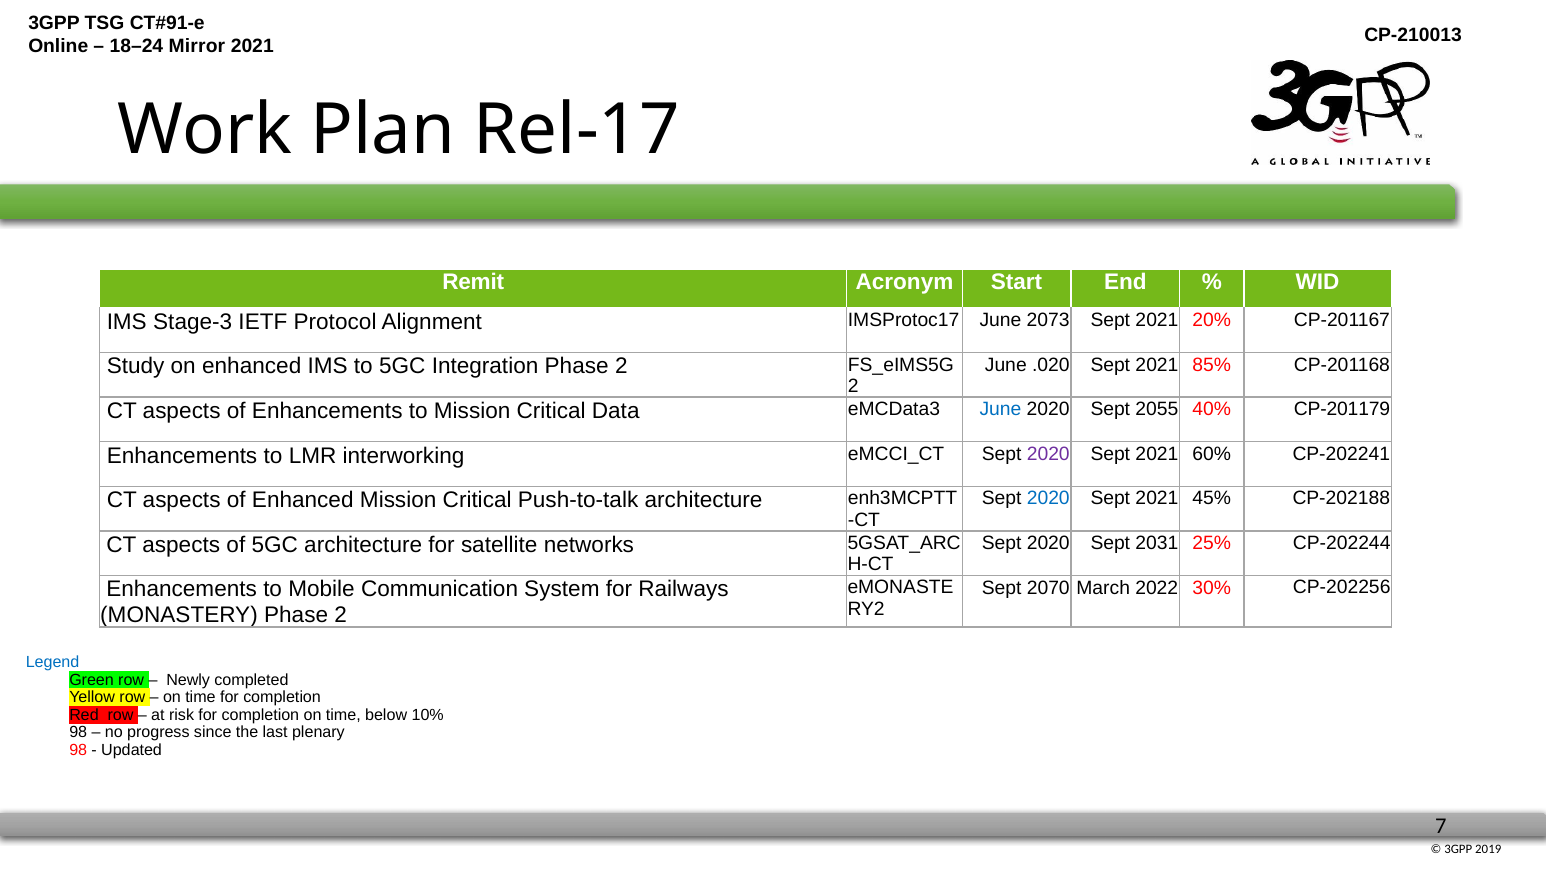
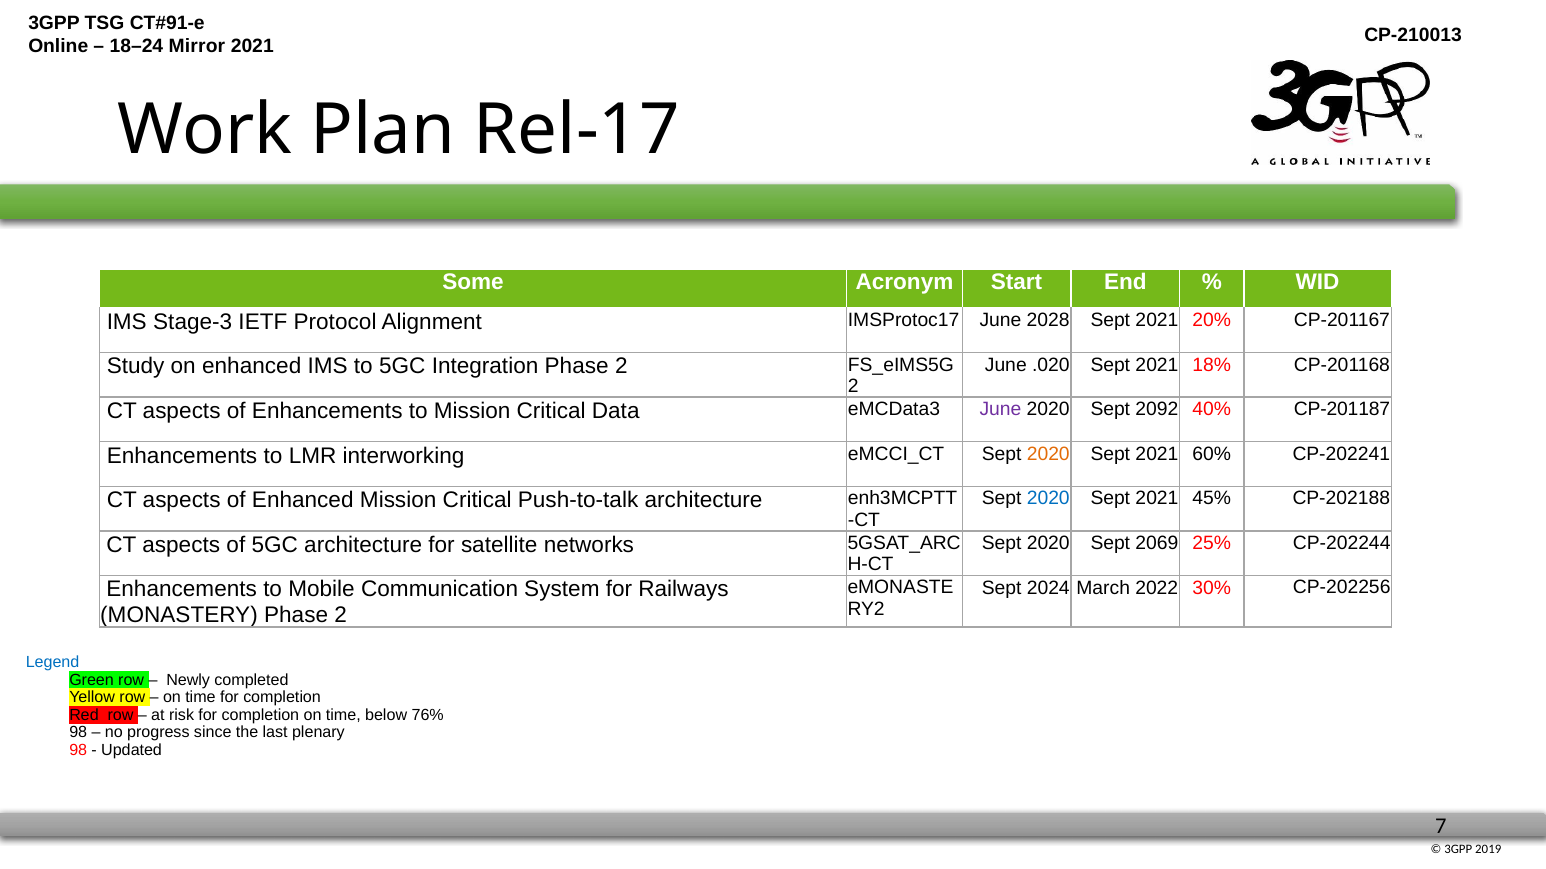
Remit: Remit -> Some
2073: 2073 -> 2028
85%: 85% -> 18%
June at (1000, 410) colour: blue -> purple
2055: 2055 -> 2092
CP-201179: CP-201179 -> CP-201187
2020 at (1048, 454) colour: purple -> orange
2031: 2031 -> 2069
2070: 2070 -> 2024
10%: 10% -> 76%
